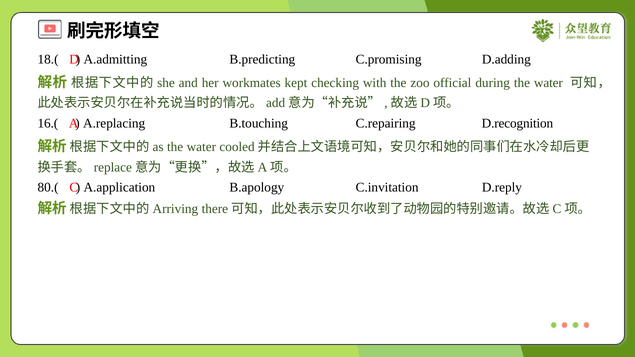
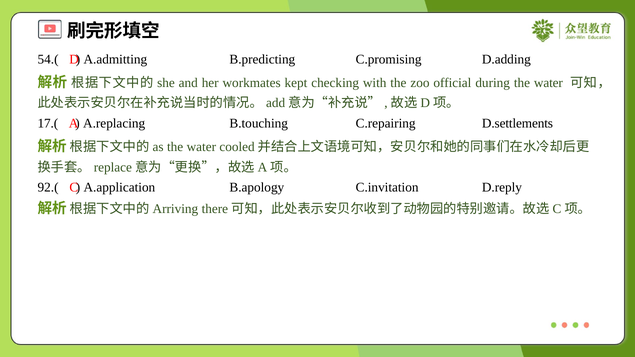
18.(: 18.( -> 54.(
16.(: 16.( -> 17.(
D.recognition: D.recognition -> D.settlements
80.(: 80.( -> 92.(
